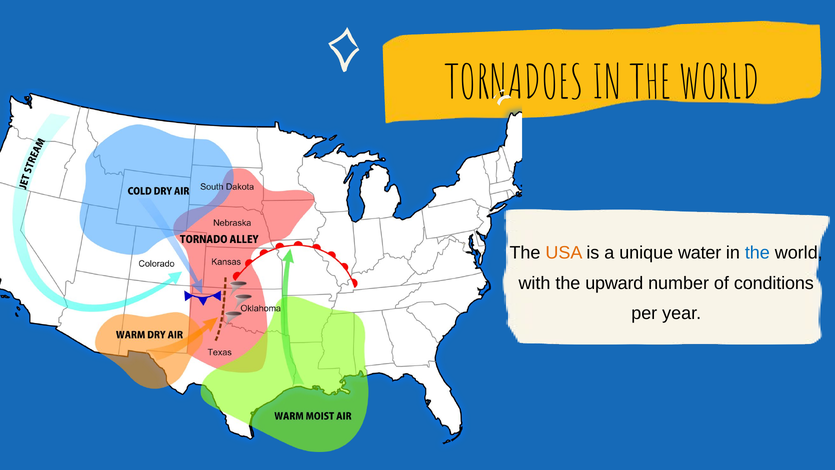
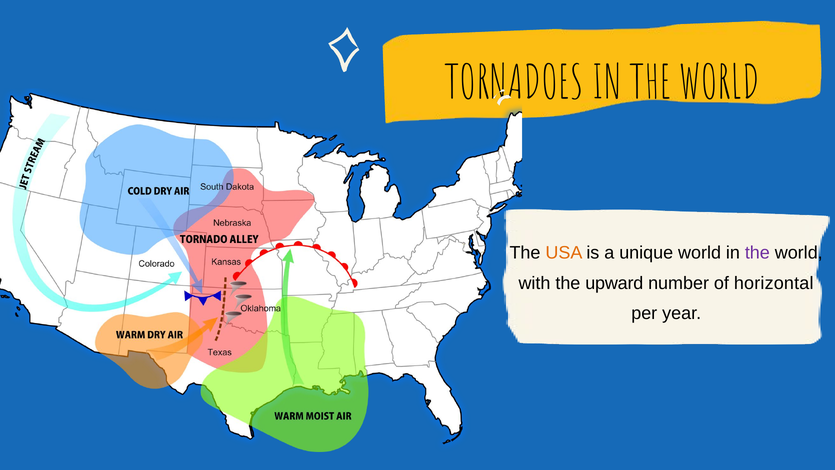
unique water: water -> world
the at (757, 253) colour: blue -> purple
conditions: conditions -> horizontal
